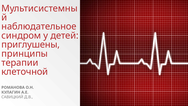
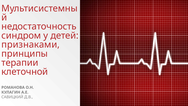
наблюдательное: наблюдательное -> недостаточность
приглушены: приглушены -> признаками
